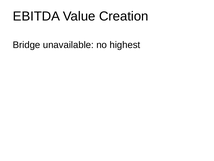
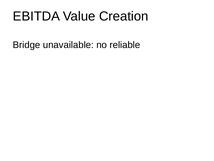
highest: highest -> reliable
